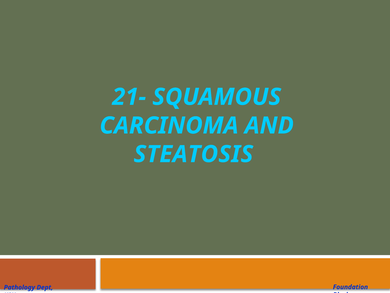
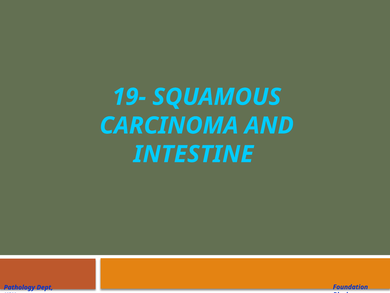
21-: 21- -> 19-
STEATOSIS: STEATOSIS -> INTESTINE
